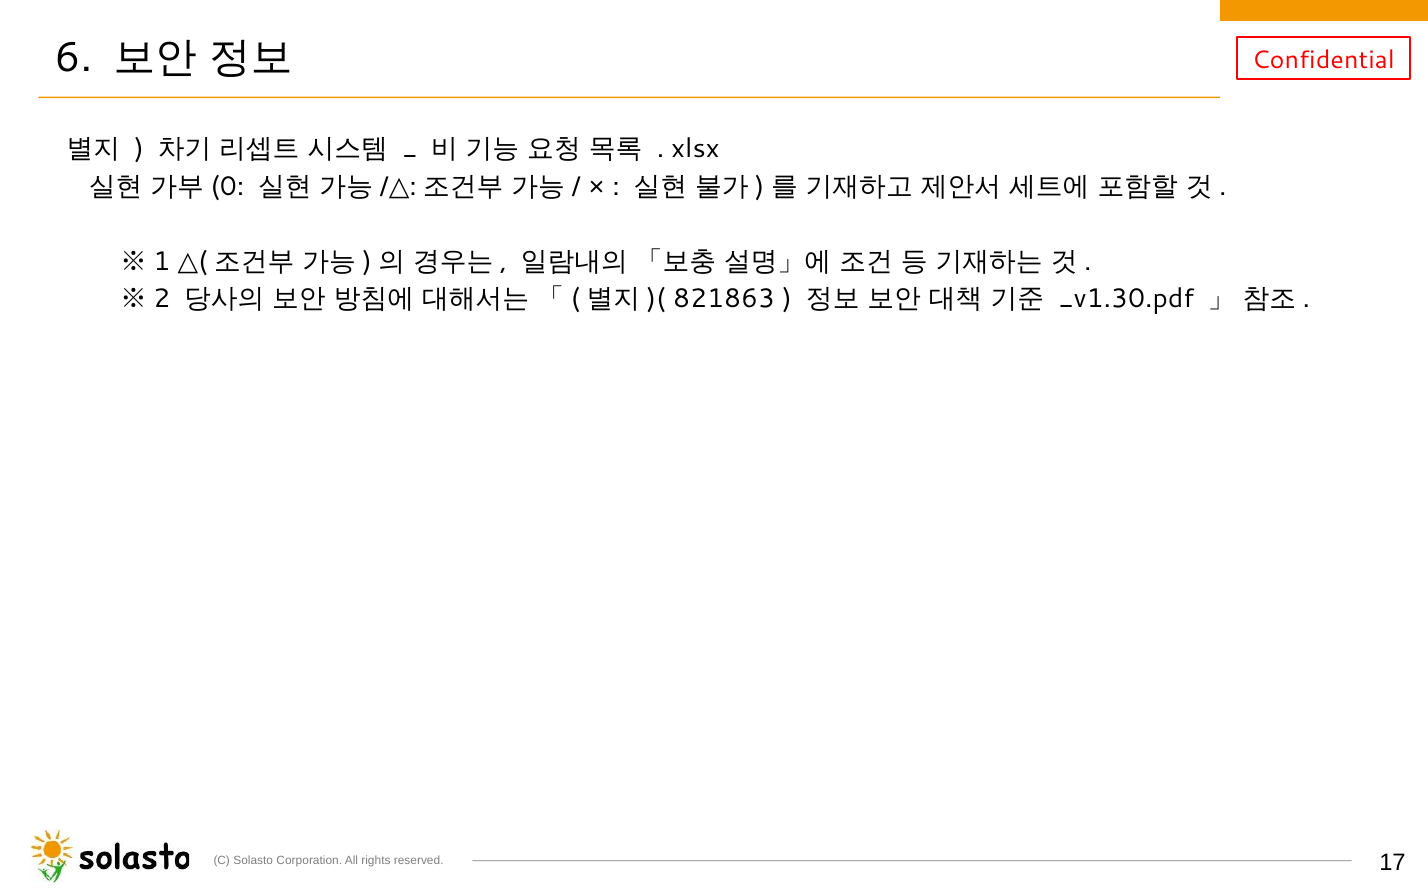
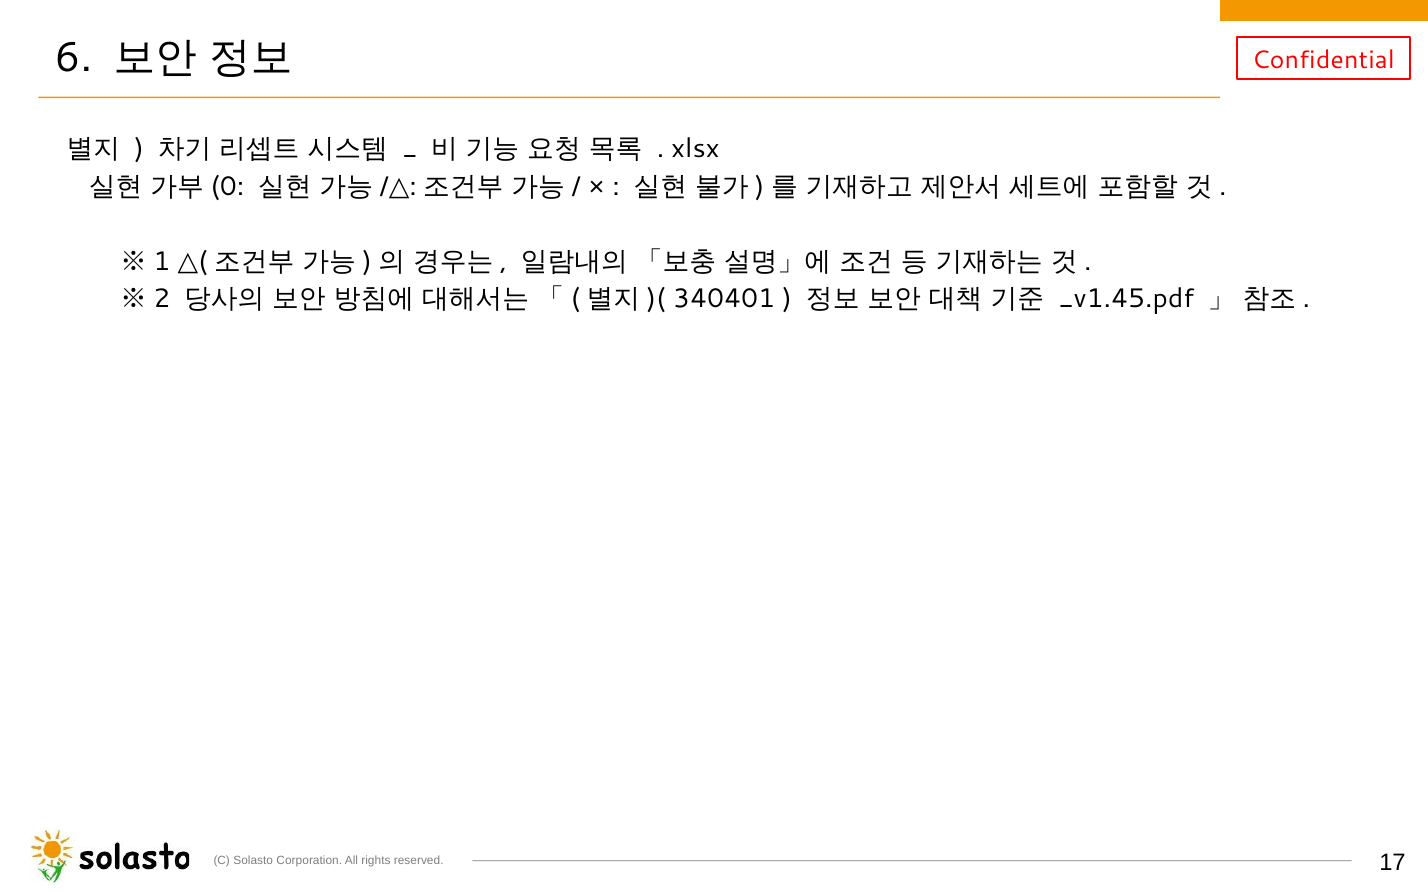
821863: 821863 -> 340401
_v1.30.pdf: _v1.30.pdf -> _v1.45.pdf
